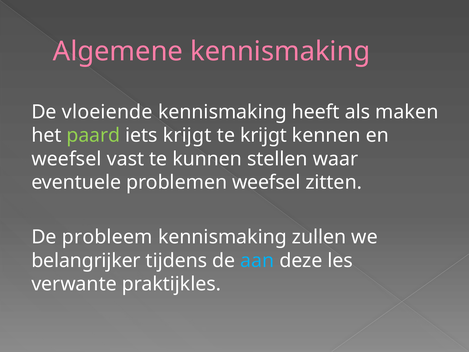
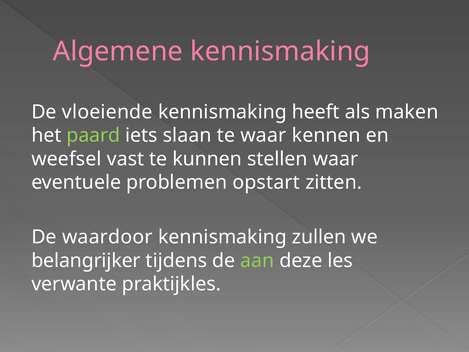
iets krijgt: krijgt -> slaan
te krijgt: krijgt -> waar
problemen weefsel: weefsel -> opstart
probleem: probleem -> waardoor
aan colour: light blue -> light green
